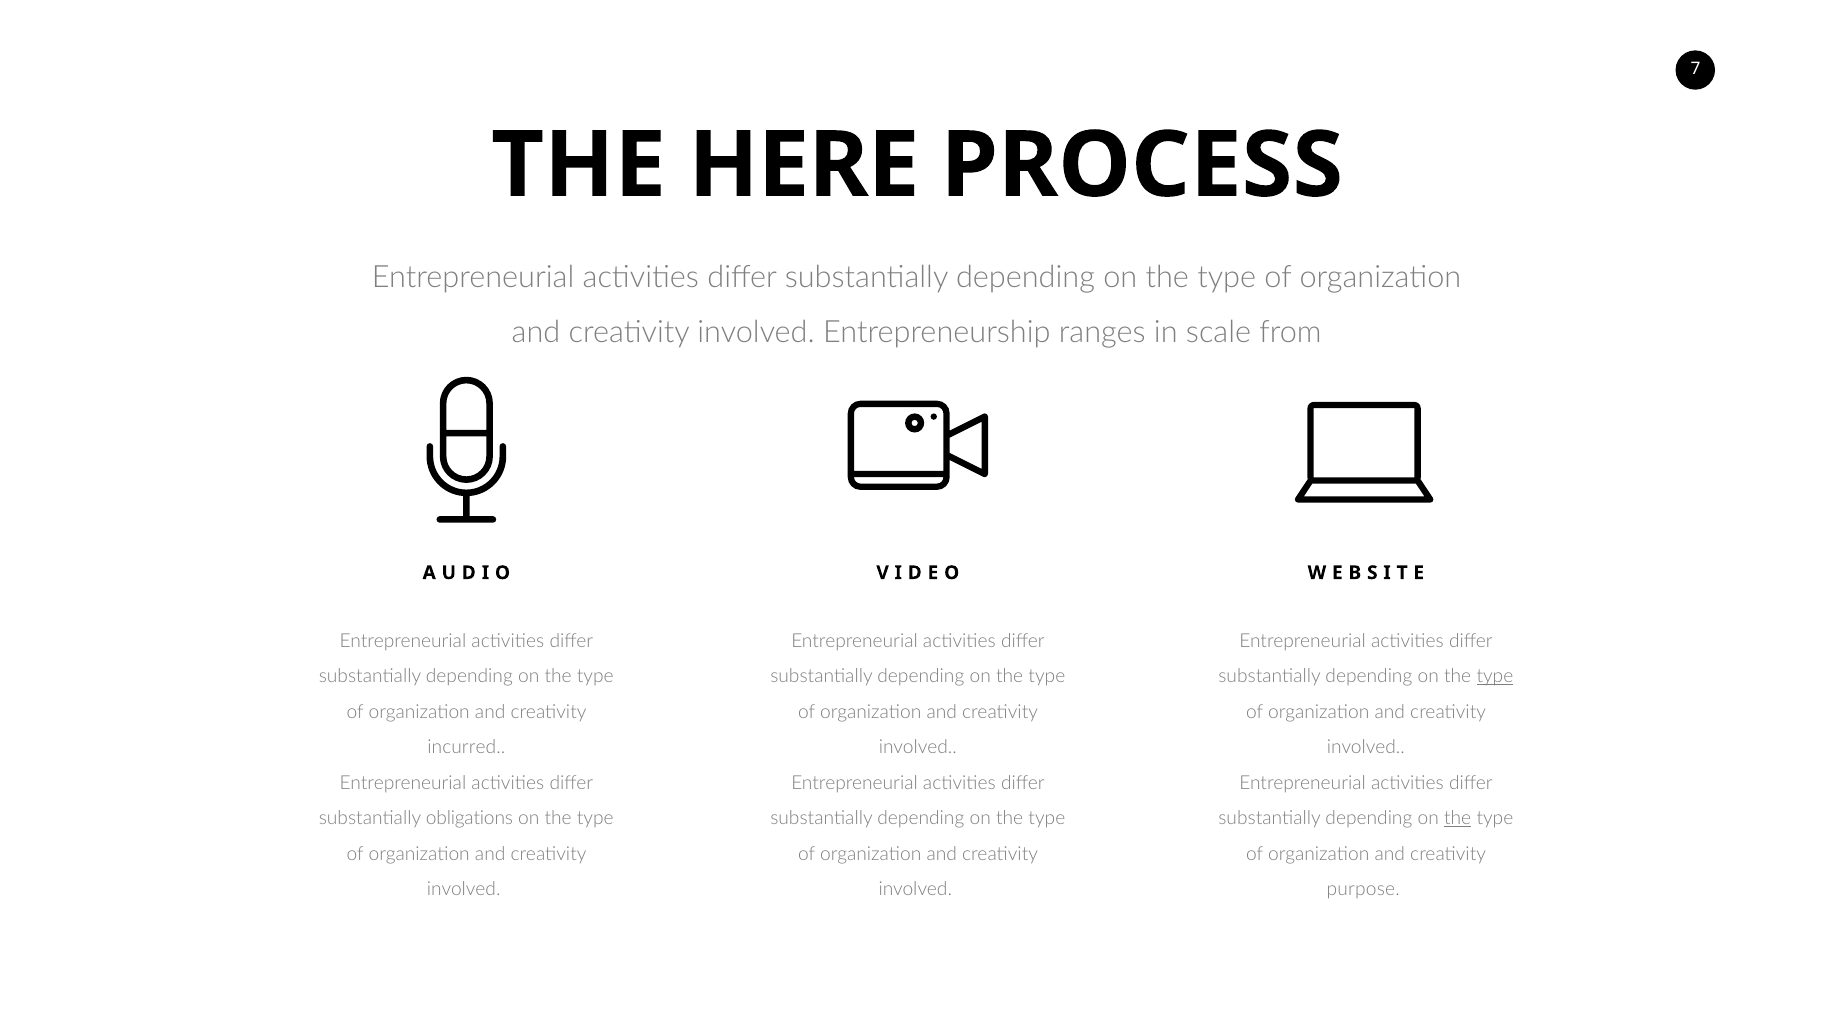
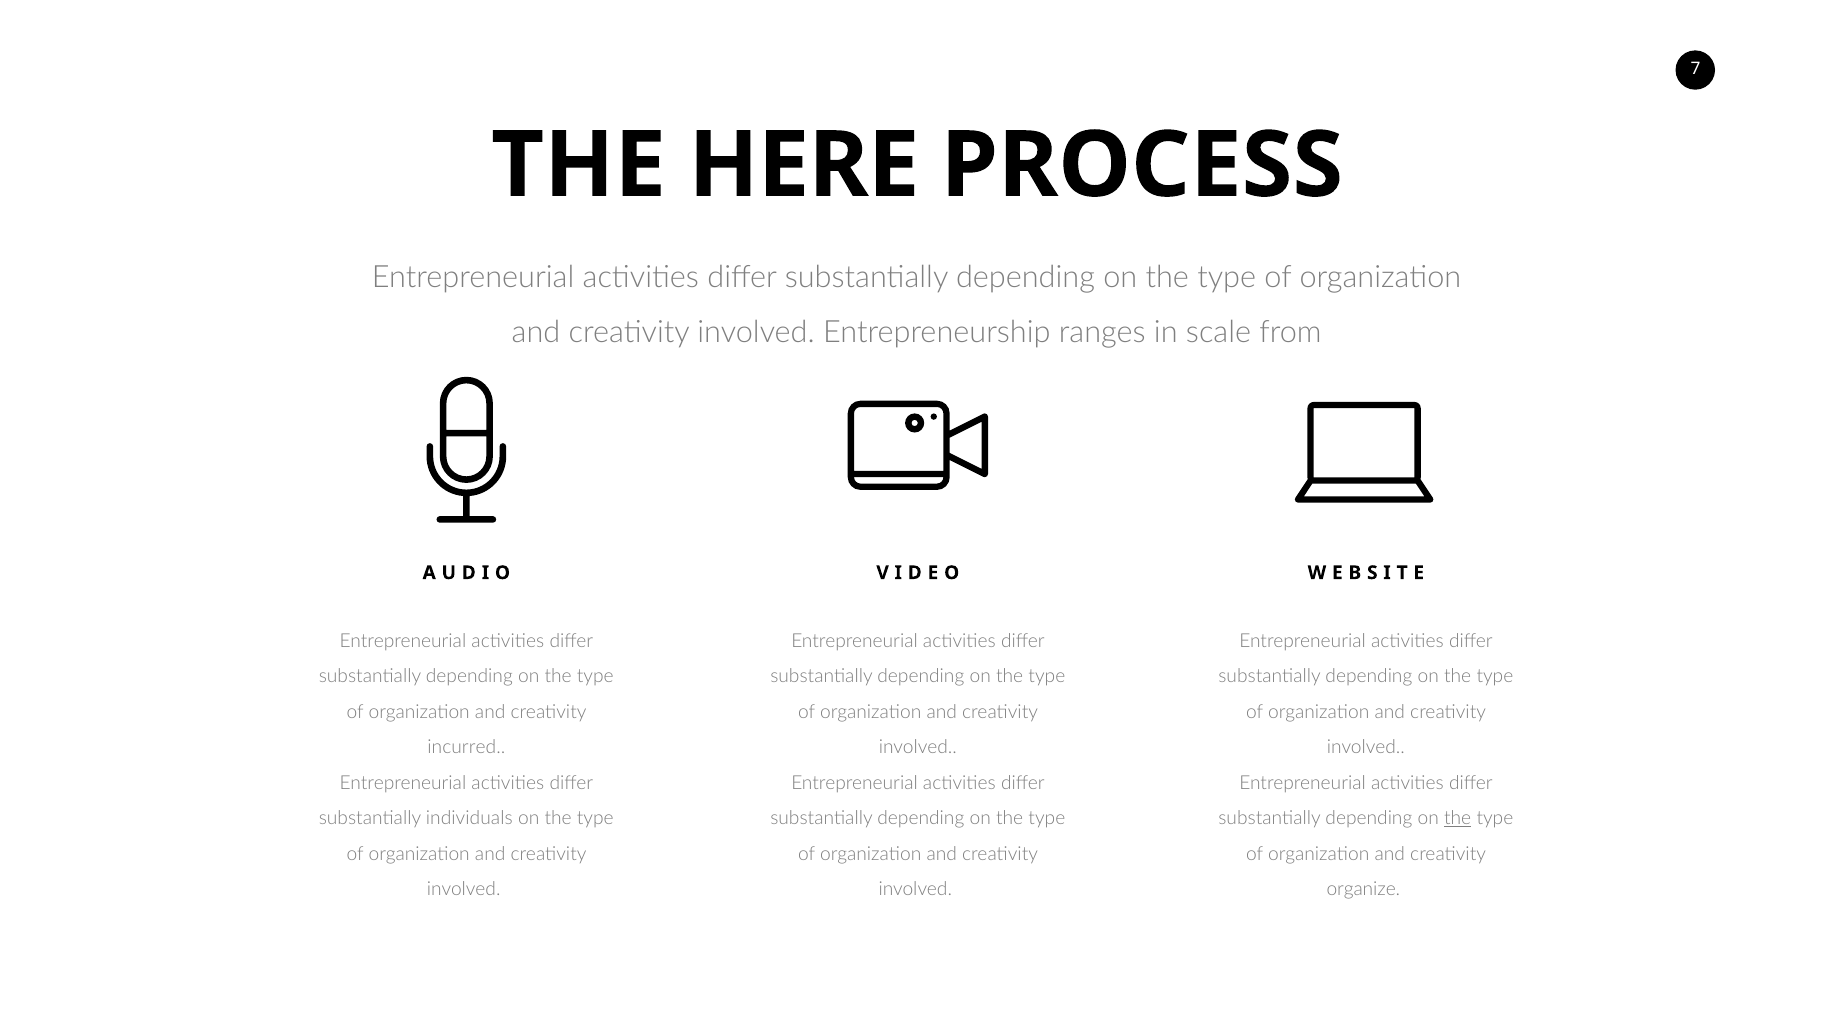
type at (1495, 677) underline: present -> none
obligations: obligations -> individuals
purpose: purpose -> organize
